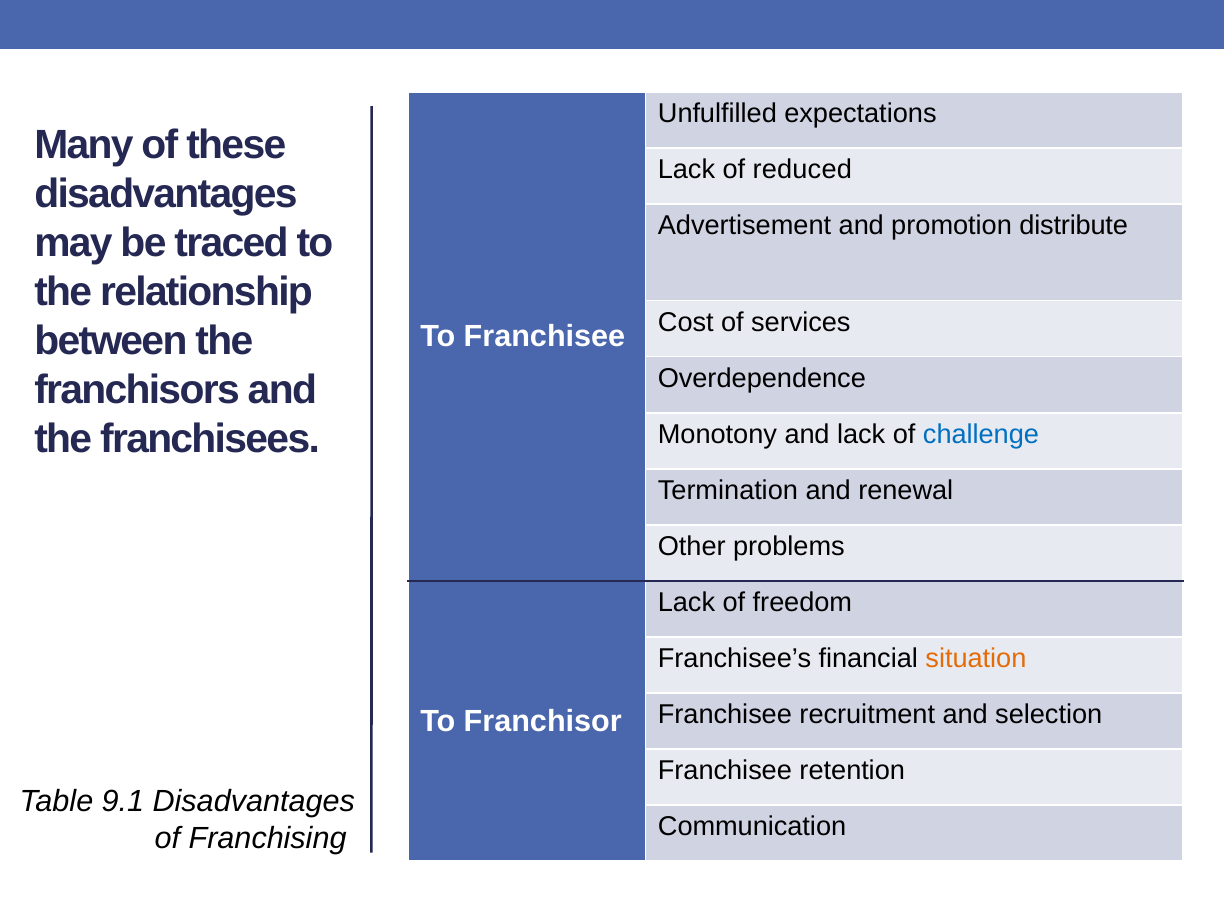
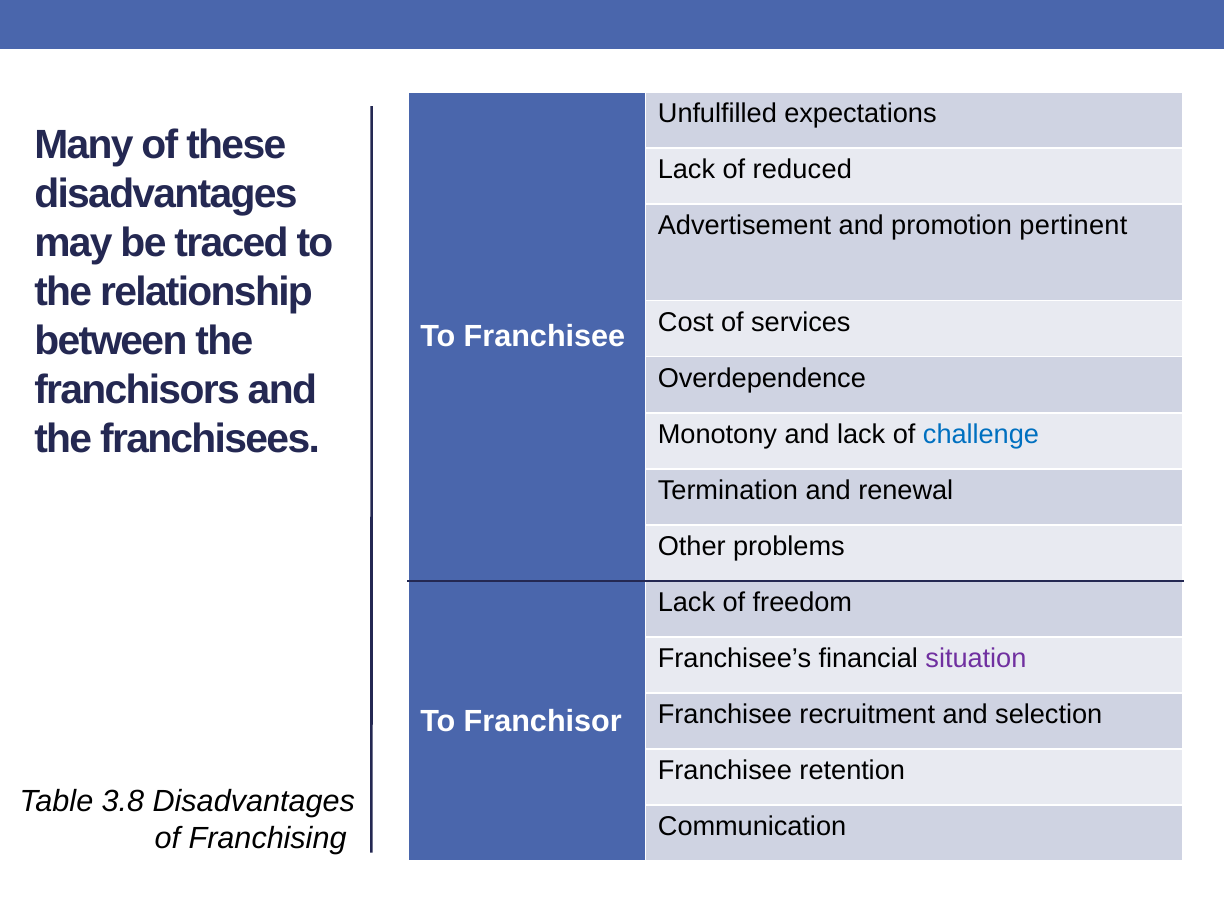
distribute: distribute -> pertinent
situation colour: orange -> purple
9.1: 9.1 -> 3.8
